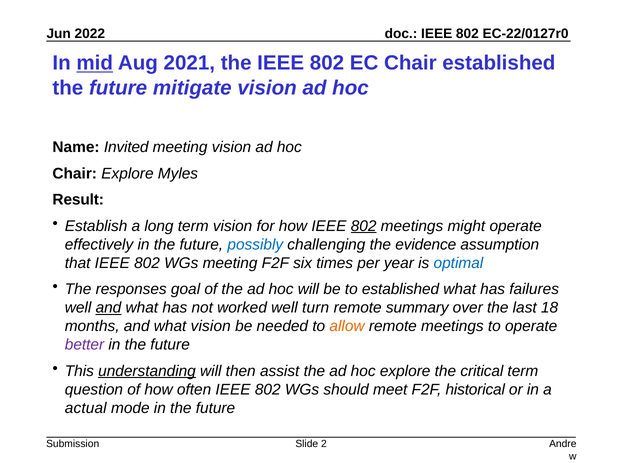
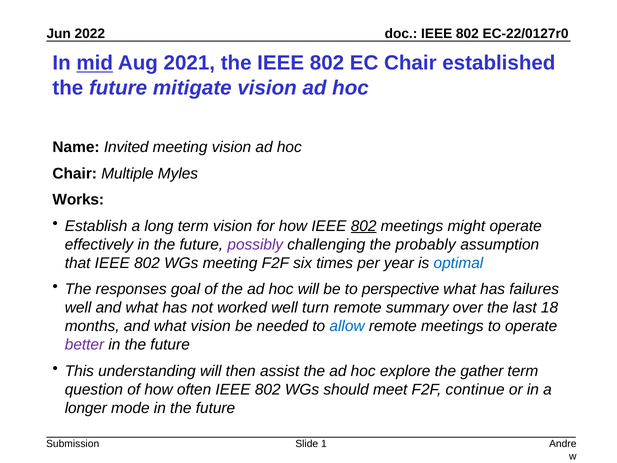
Chair Explore: Explore -> Multiple
Result: Result -> Works
possibly colour: blue -> purple
evidence: evidence -> probably
to established: established -> perspective
and at (108, 308) underline: present -> none
allow colour: orange -> blue
understanding underline: present -> none
critical: critical -> gather
historical: historical -> continue
actual: actual -> longer
2: 2 -> 1
